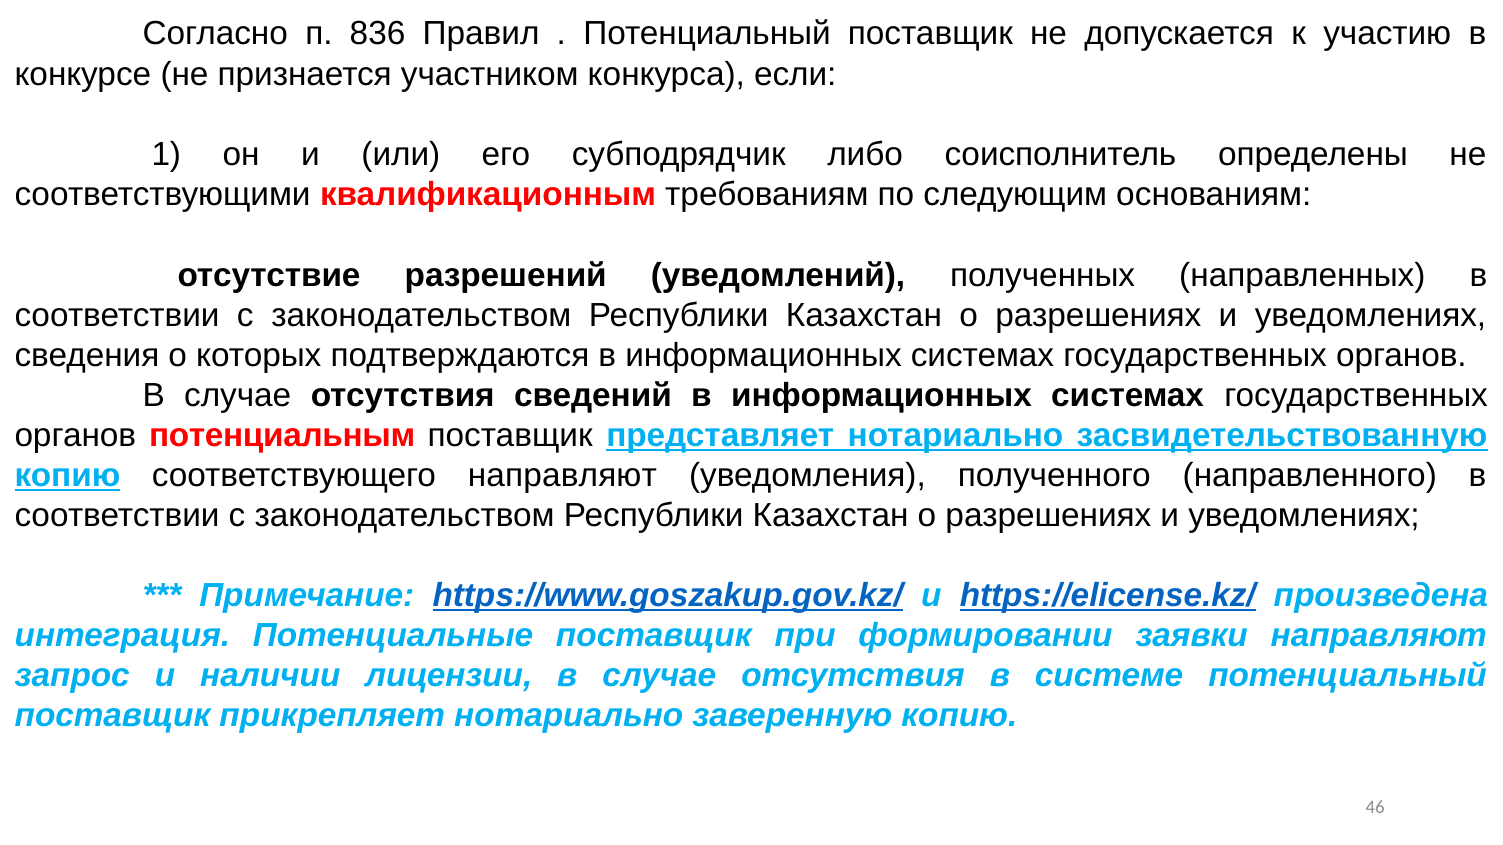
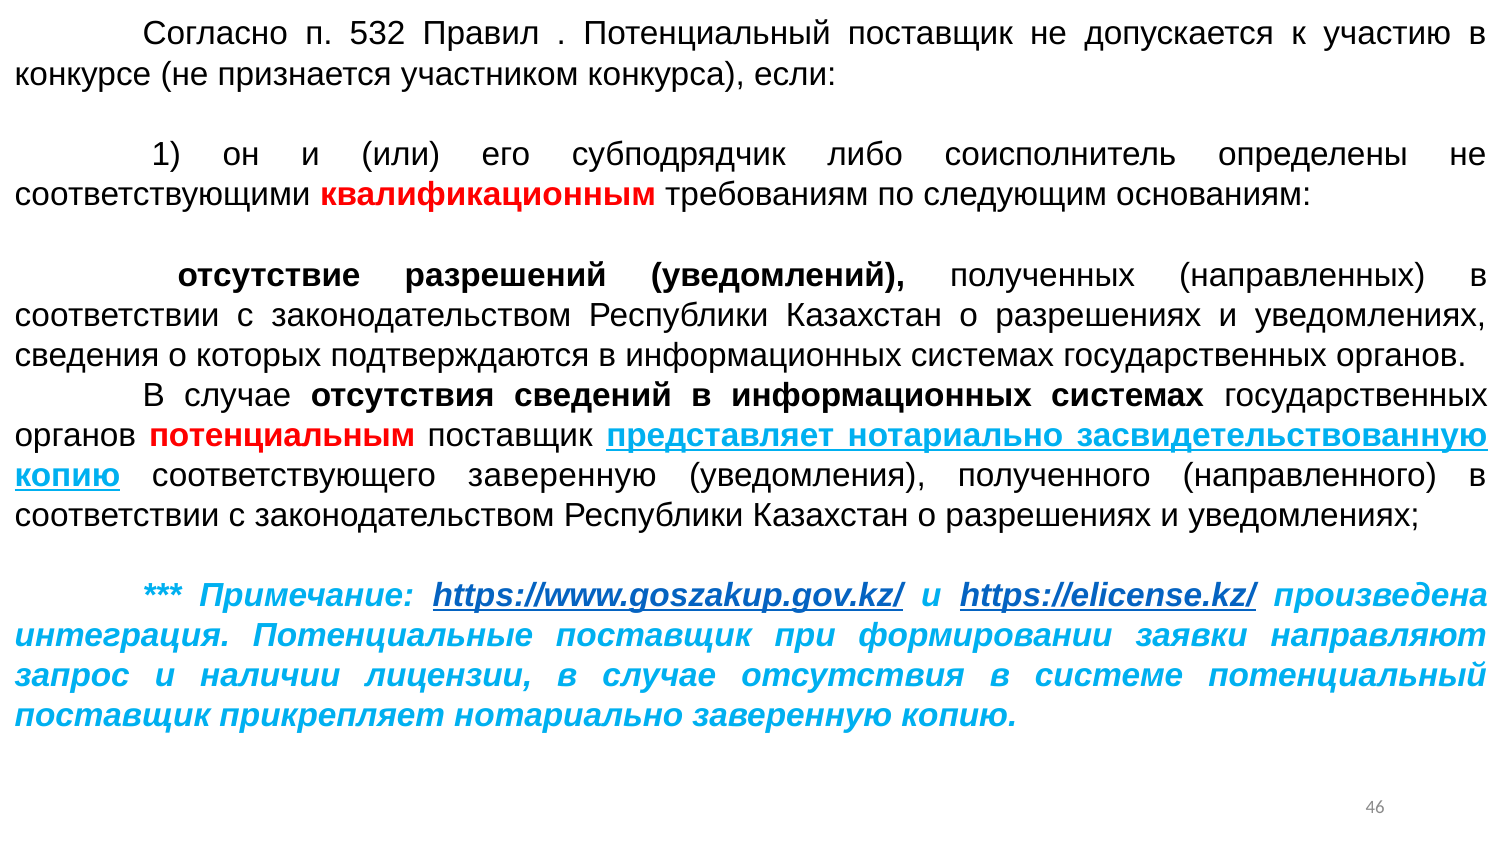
836: 836 -> 532
соответствующего направляют: направляют -> заверенную
